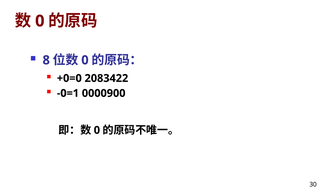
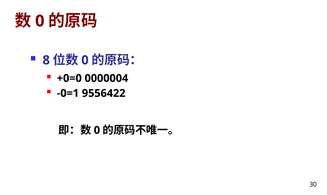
2083422: 2083422 -> 0000004
0000900: 0000900 -> 9556422
